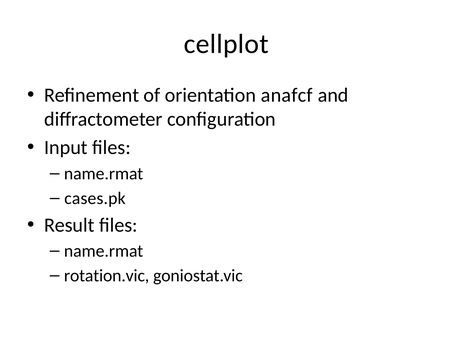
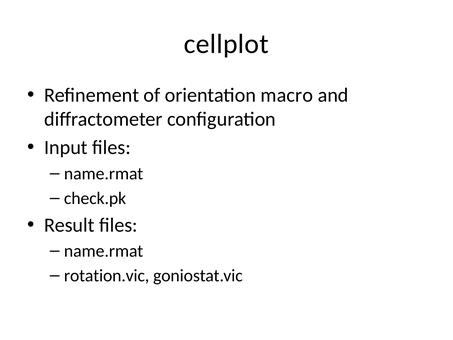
anafcf: anafcf -> macro
cases.pk: cases.pk -> check.pk
